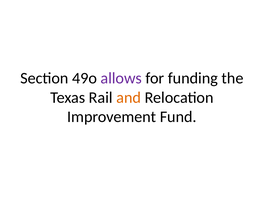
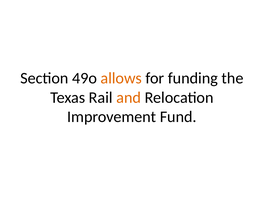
allows colour: purple -> orange
